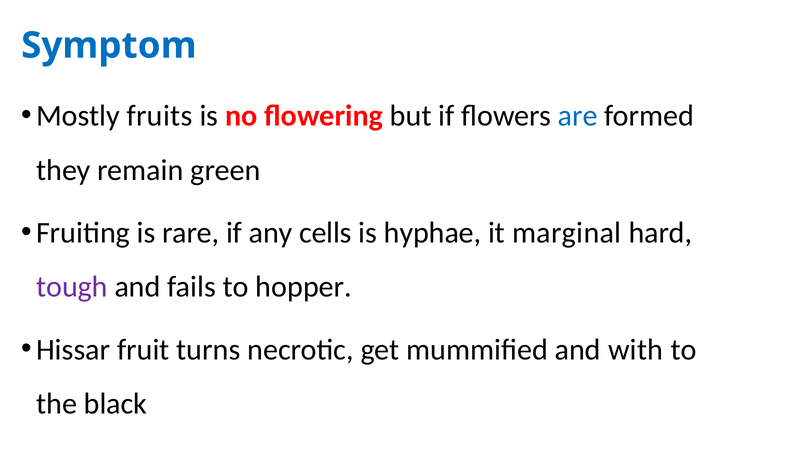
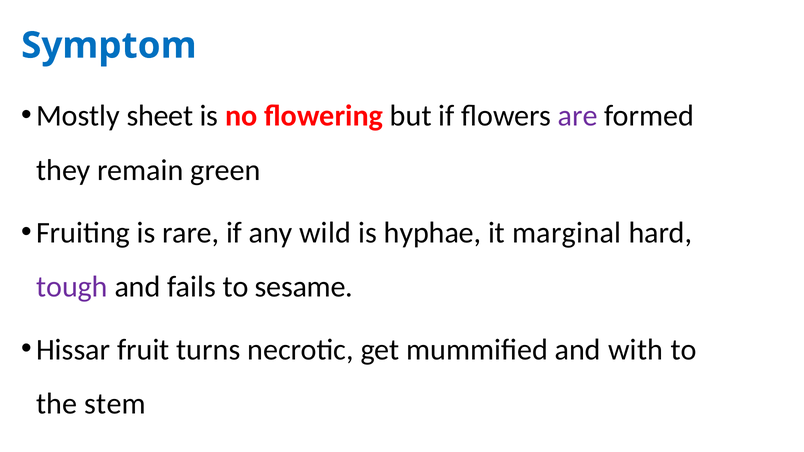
fruits: fruits -> sheet
are colour: blue -> purple
cells: cells -> wild
hopper: hopper -> sesame
black: black -> stem
